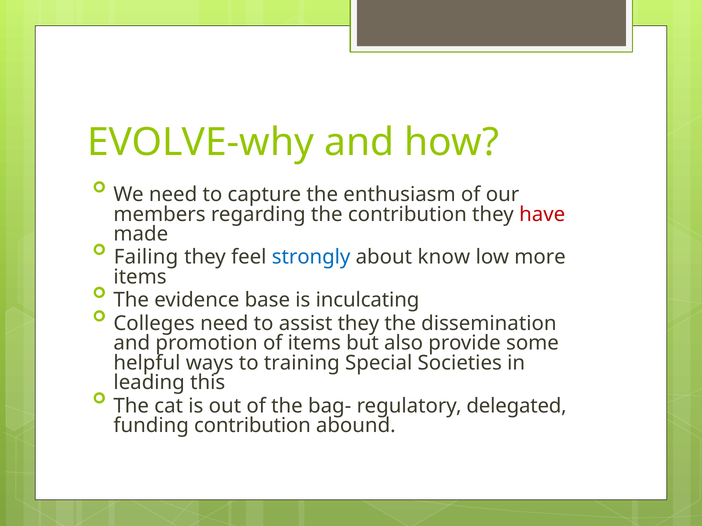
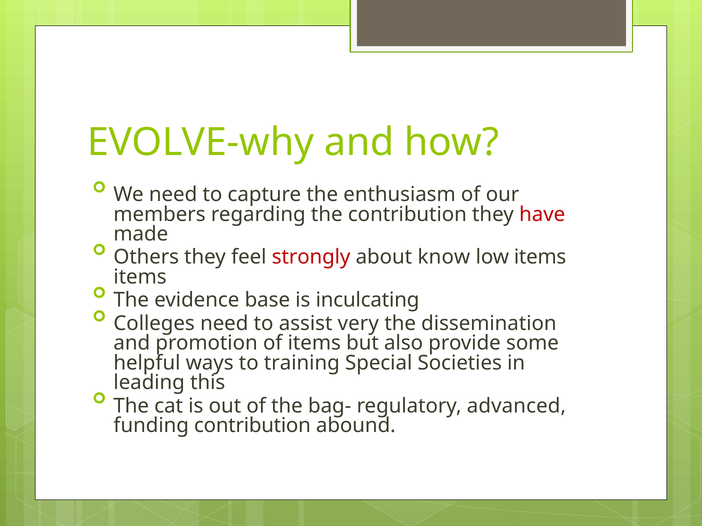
Failing: Failing -> Others
strongly colour: blue -> red
low more: more -> items
assist they: they -> very
delegated: delegated -> advanced
